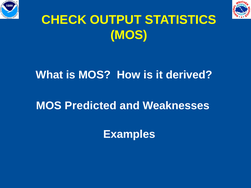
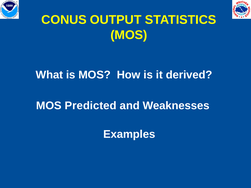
CHECK: CHECK -> CONUS
